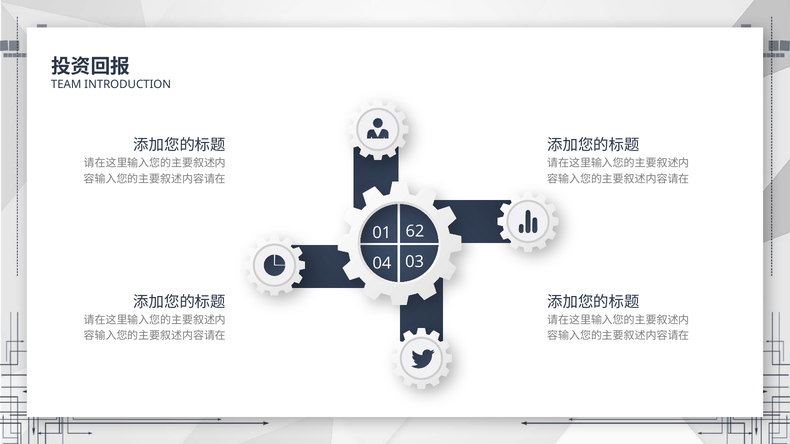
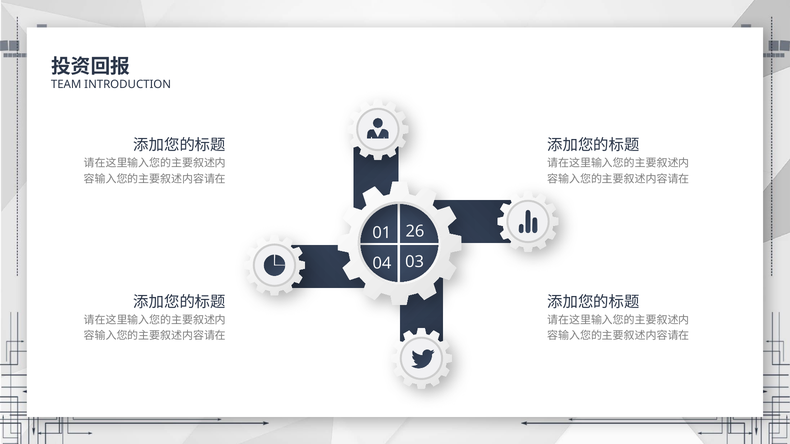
62: 62 -> 26
